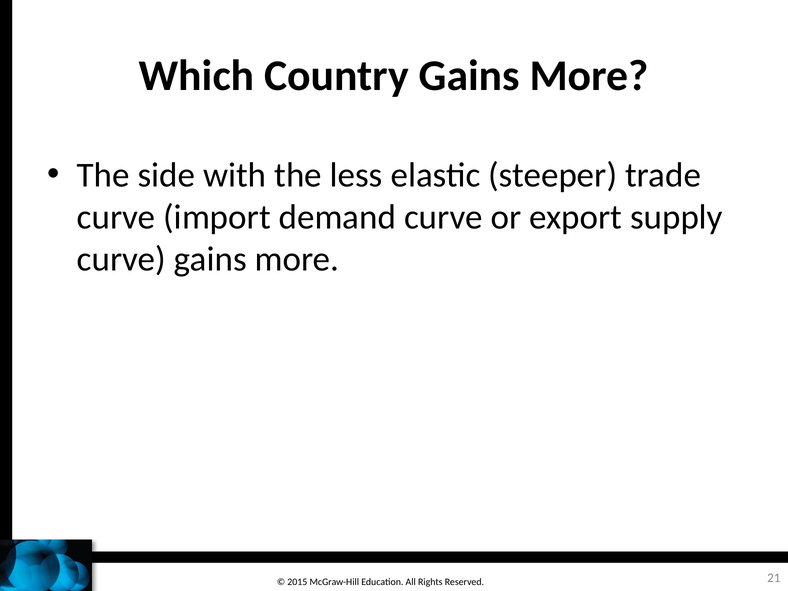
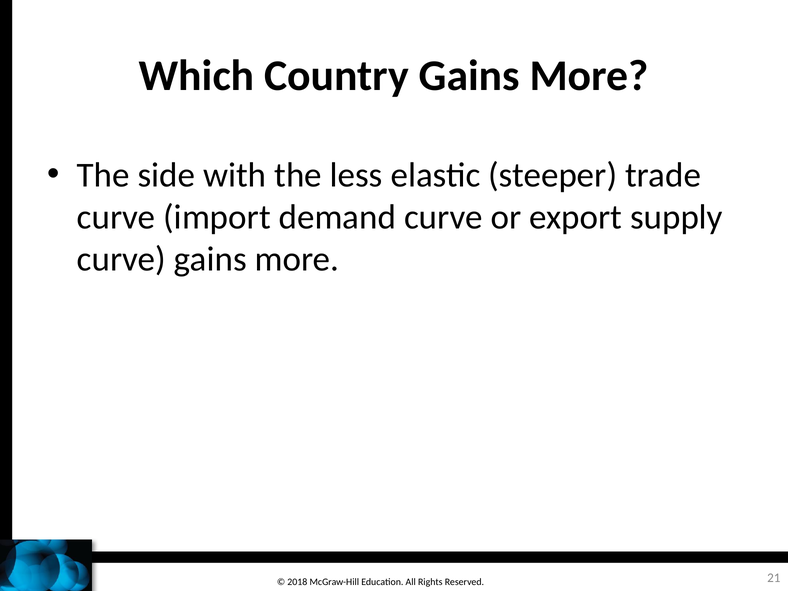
2015: 2015 -> 2018
